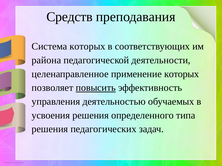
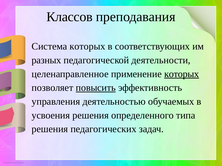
Средств: Средств -> Классов
района: района -> разных
которых at (182, 74) underline: none -> present
